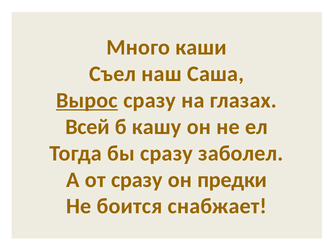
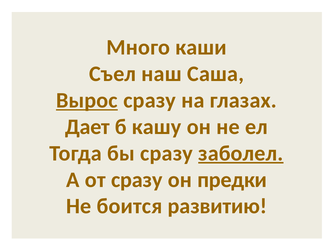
Всей: Всей -> Дает
заболел underline: none -> present
снабжает: снабжает -> развитию
